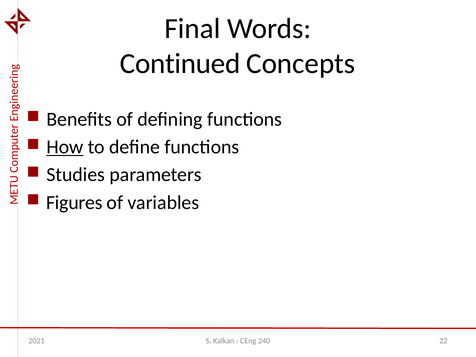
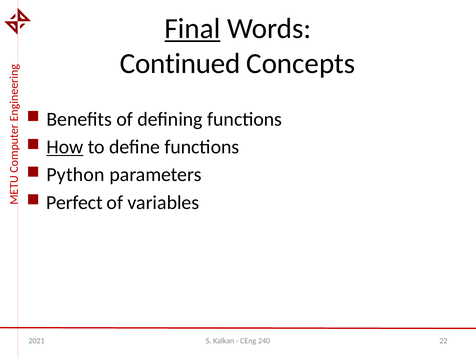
Final underline: none -> present
Studies: Studies -> Python
Figures: Figures -> Perfect
